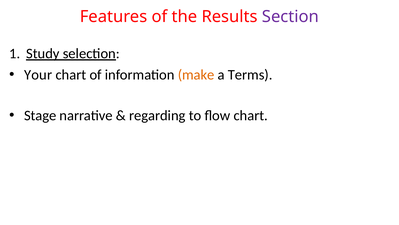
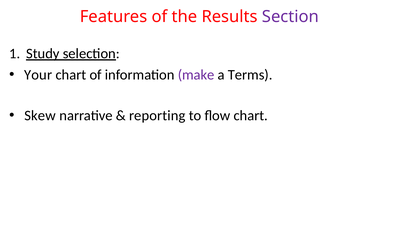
make colour: orange -> purple
Stage: Stage -> Skew
regarding: regarding -> reporting
